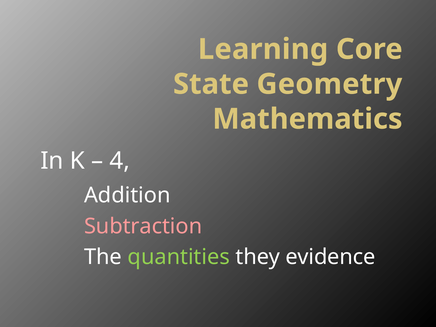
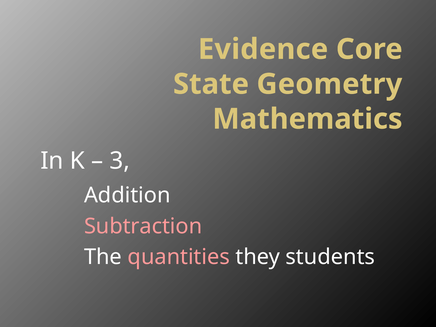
Learning: Learning -> Evidence
4: 4 -> 3
quantities colour: light green -> pink
evidence: evidence -> students
